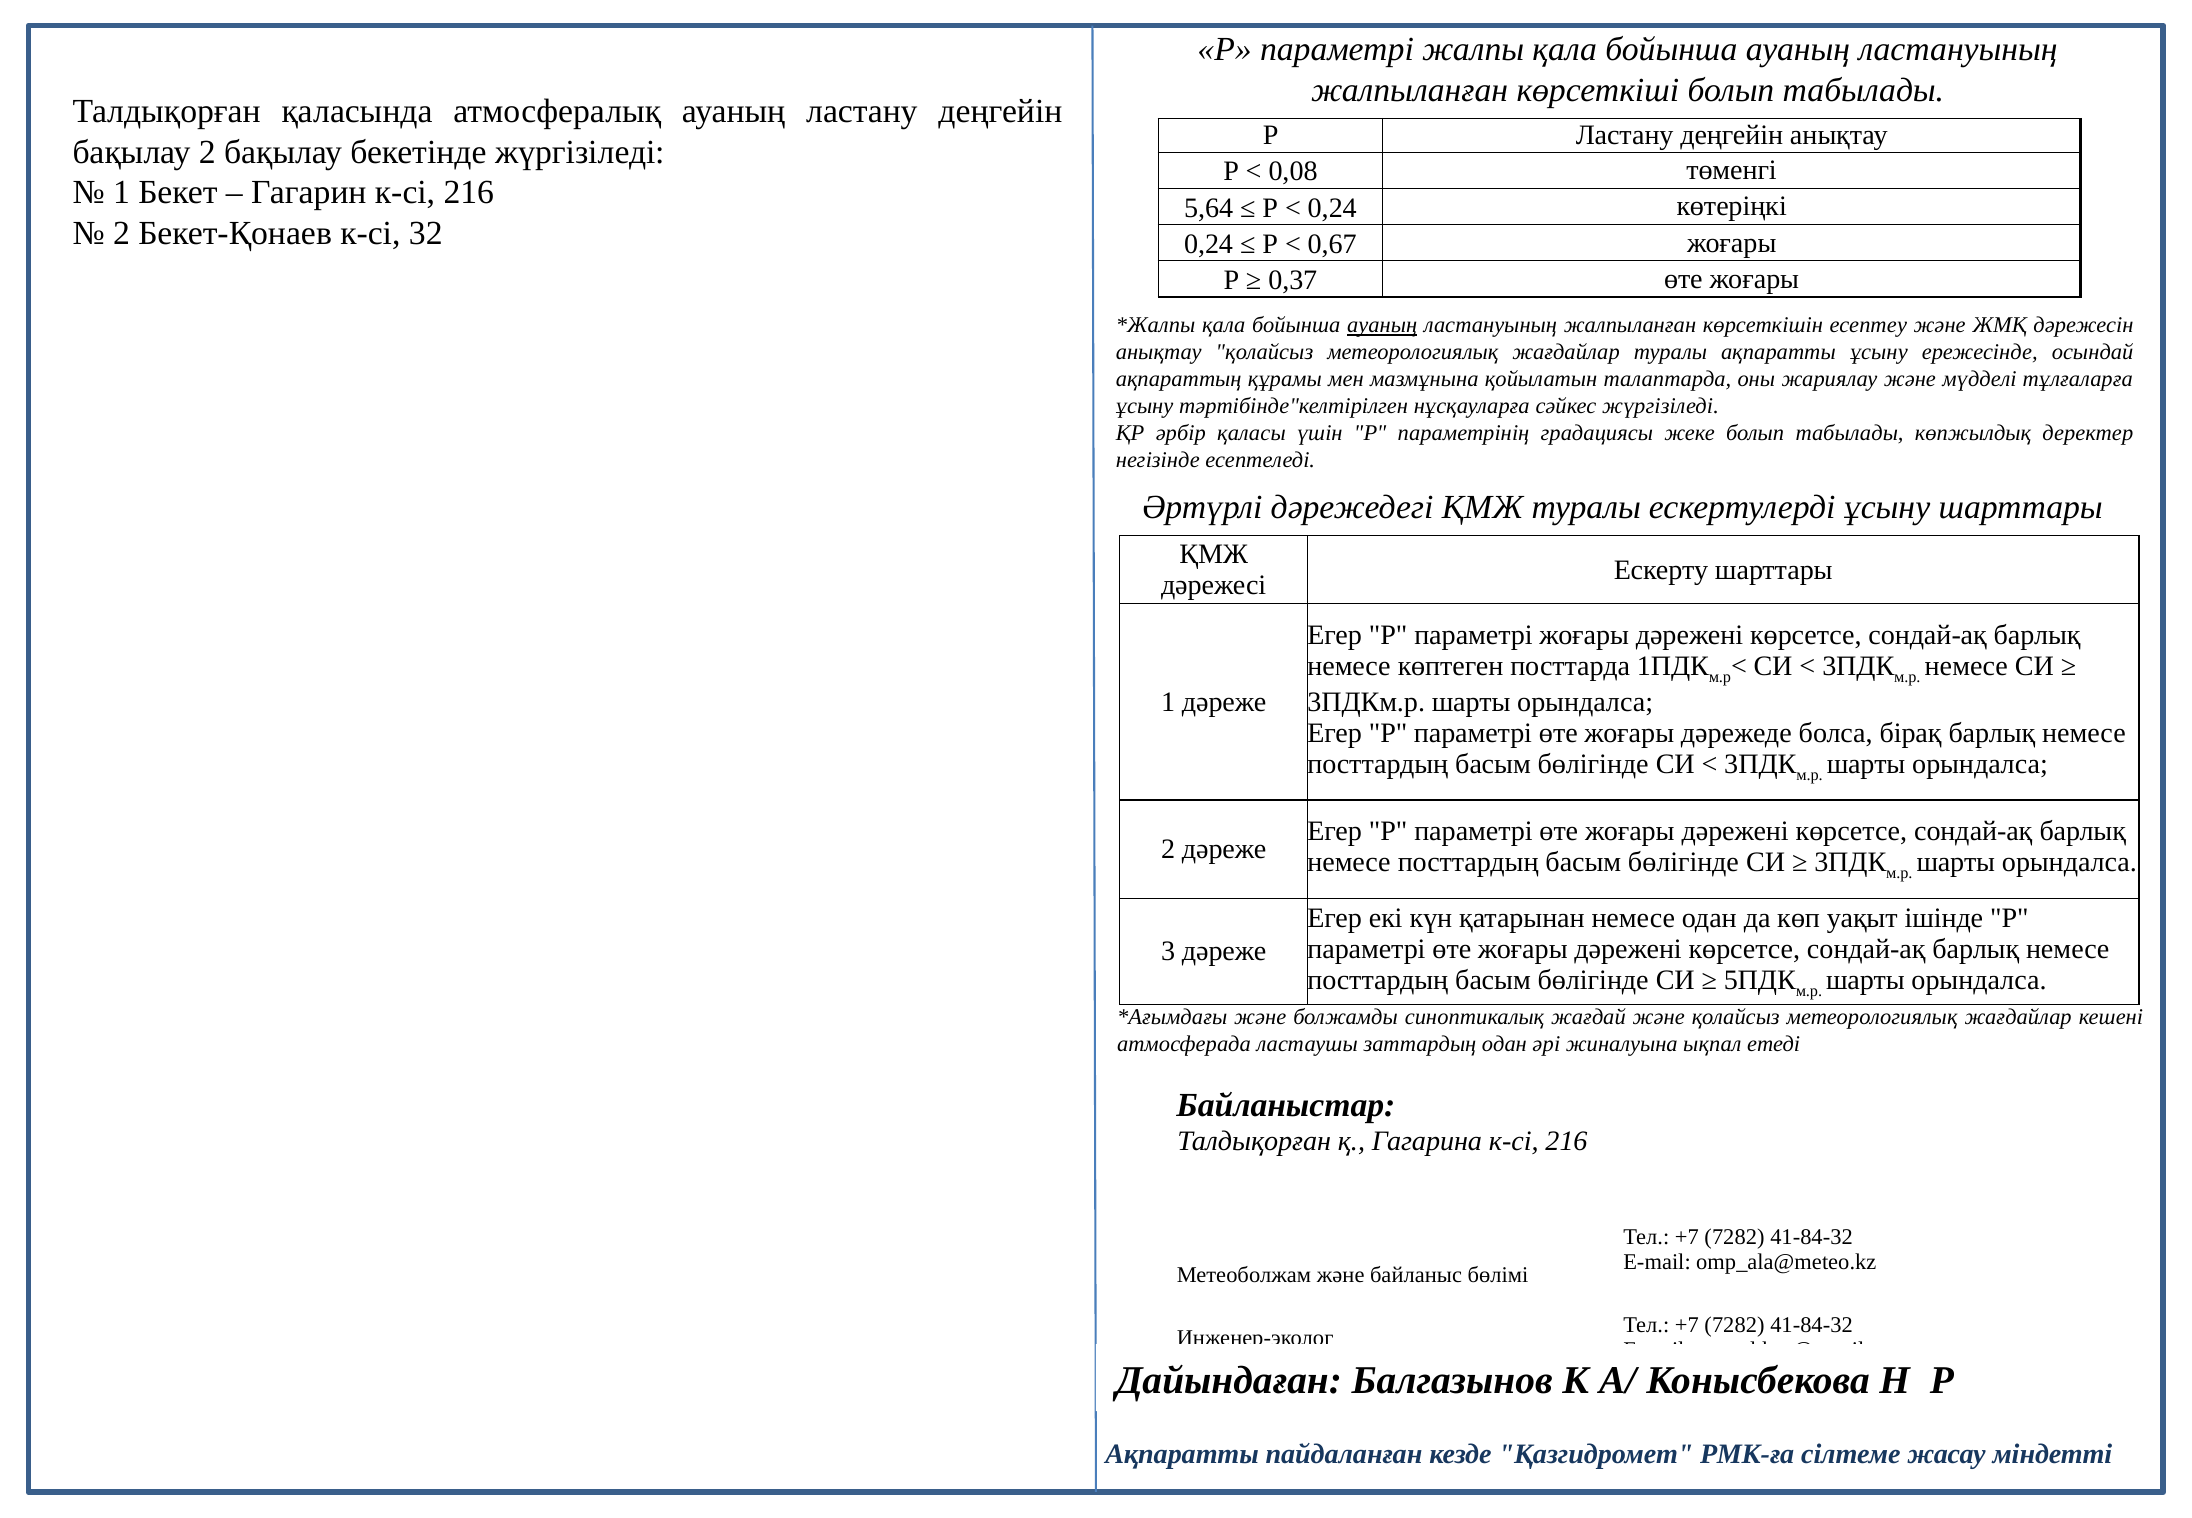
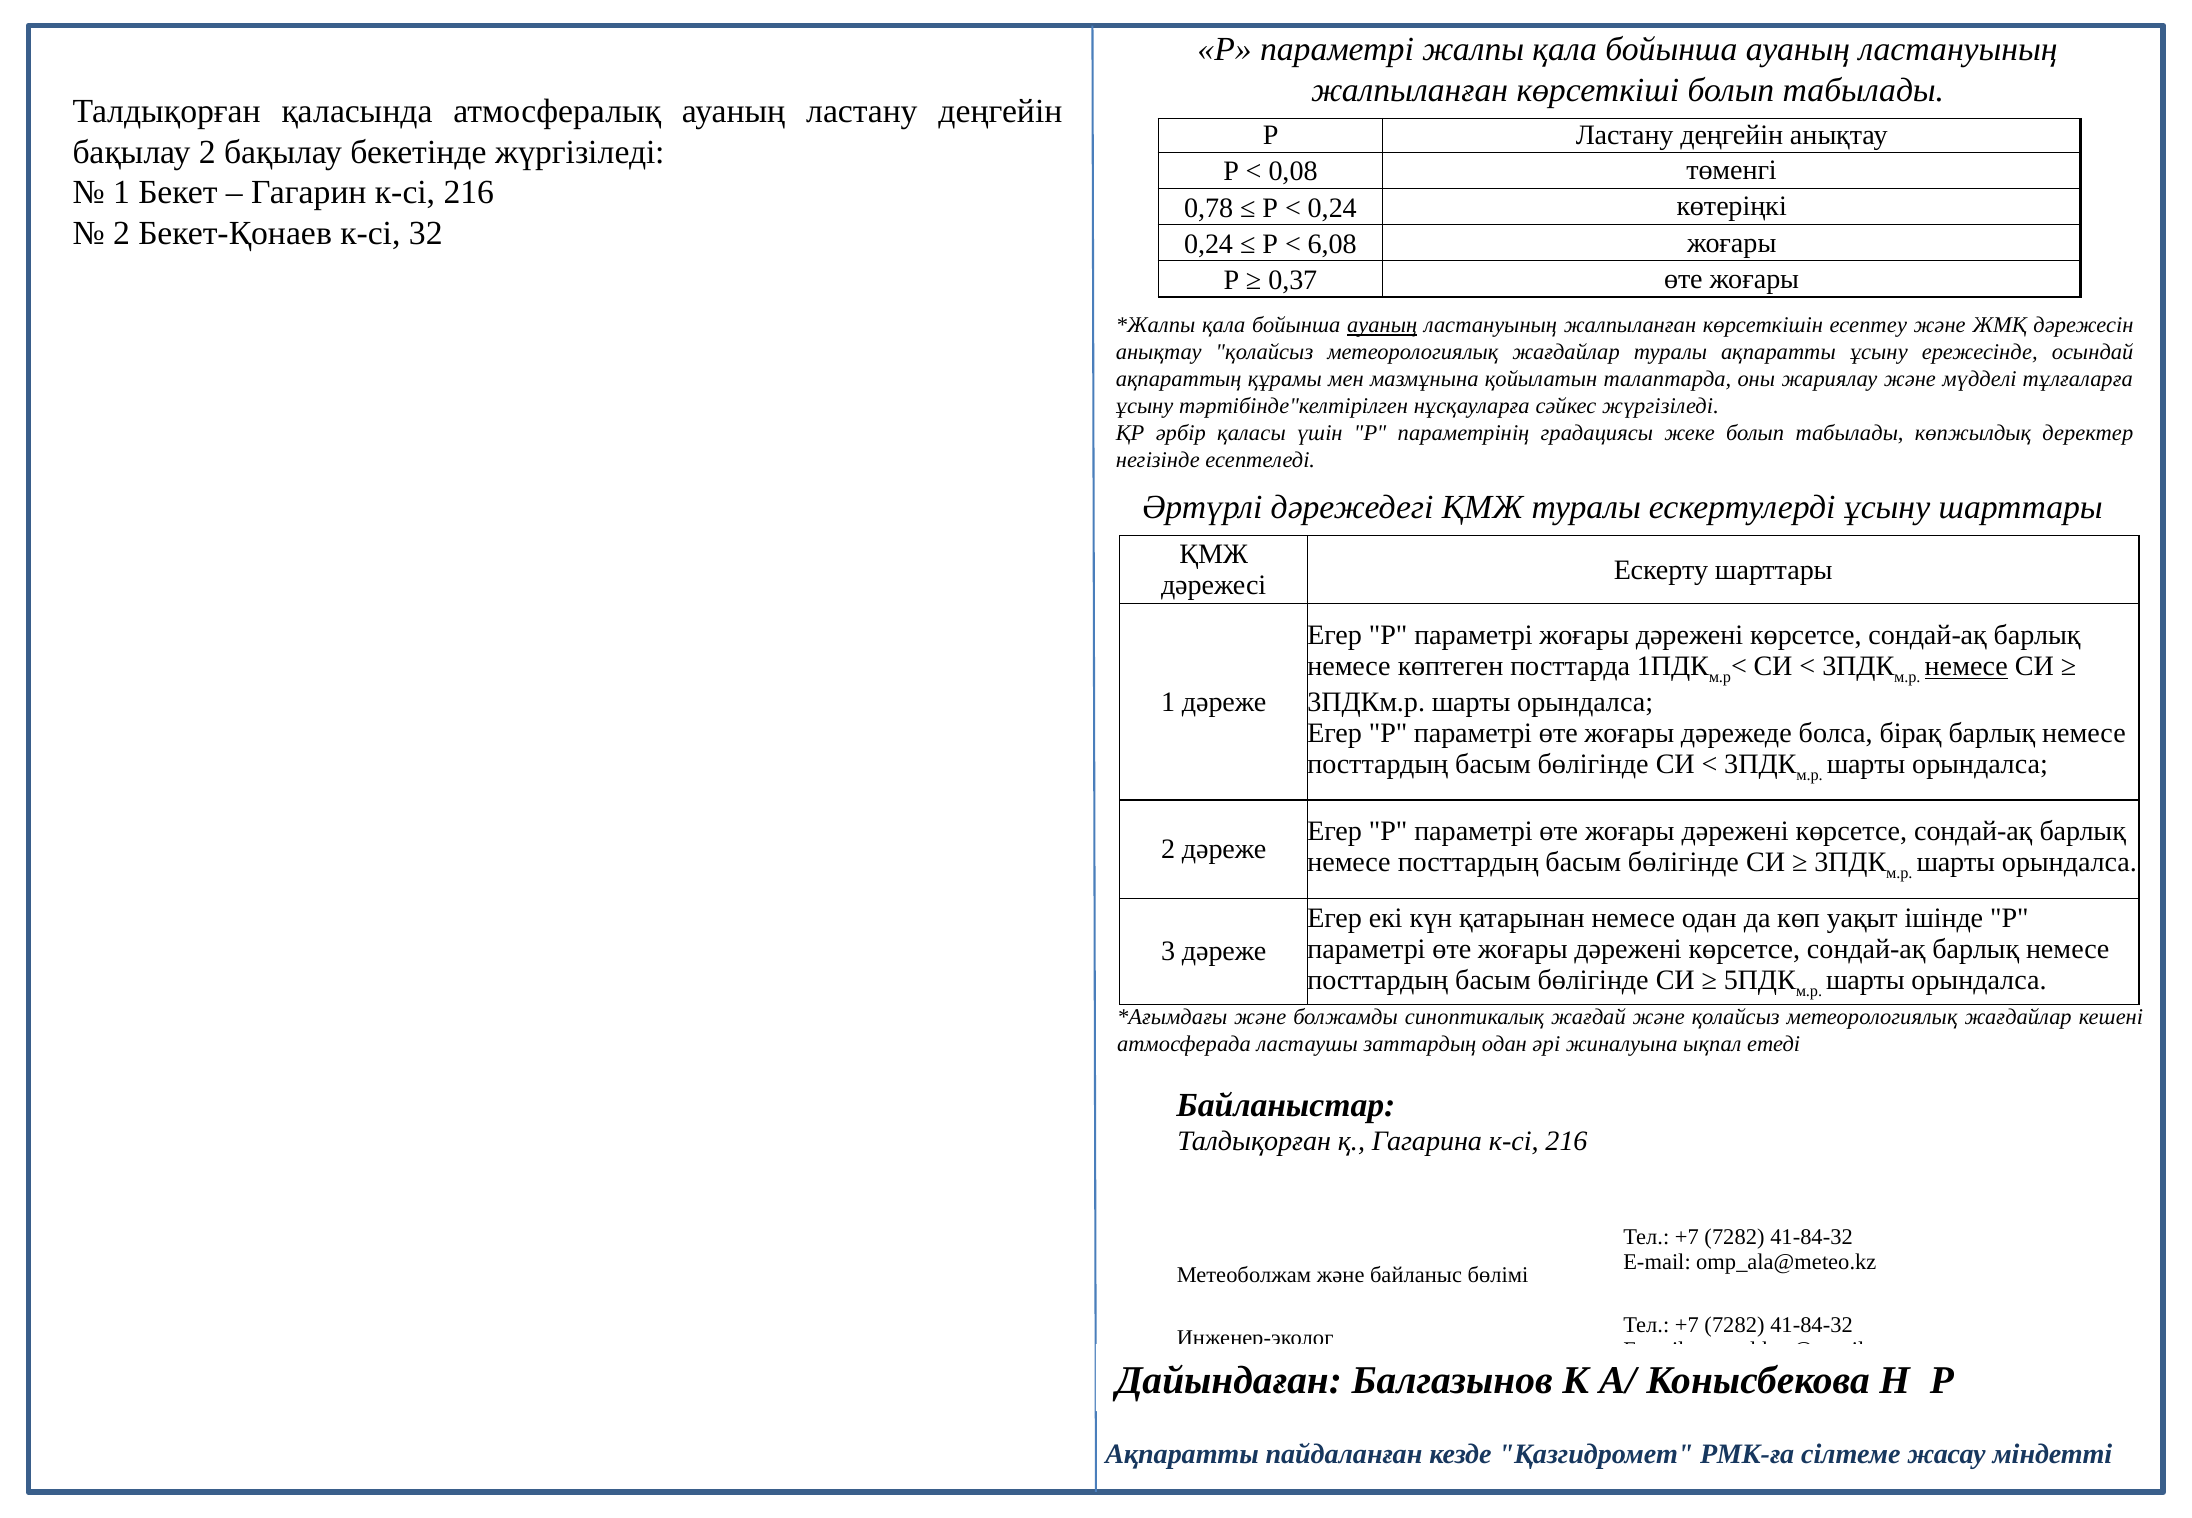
5,64: 5,64 -> 0,78
0,67: 0,67 -> 6,08
немесе at (1966, 666) underline: none -> present
